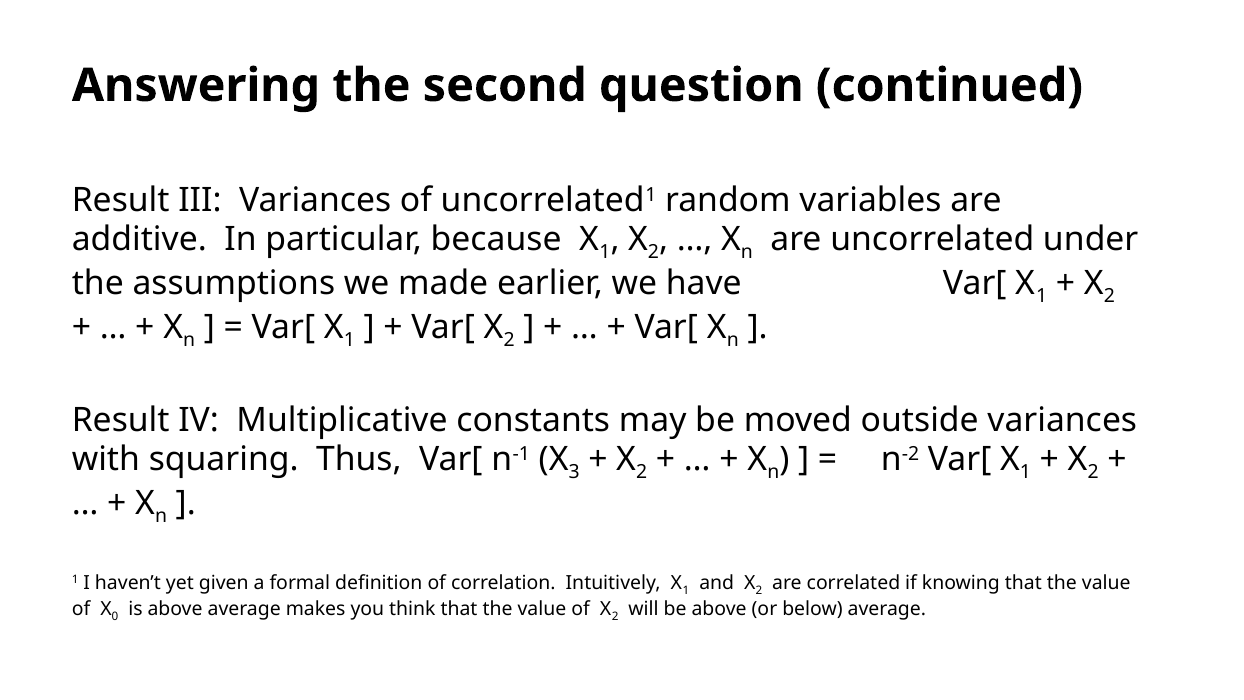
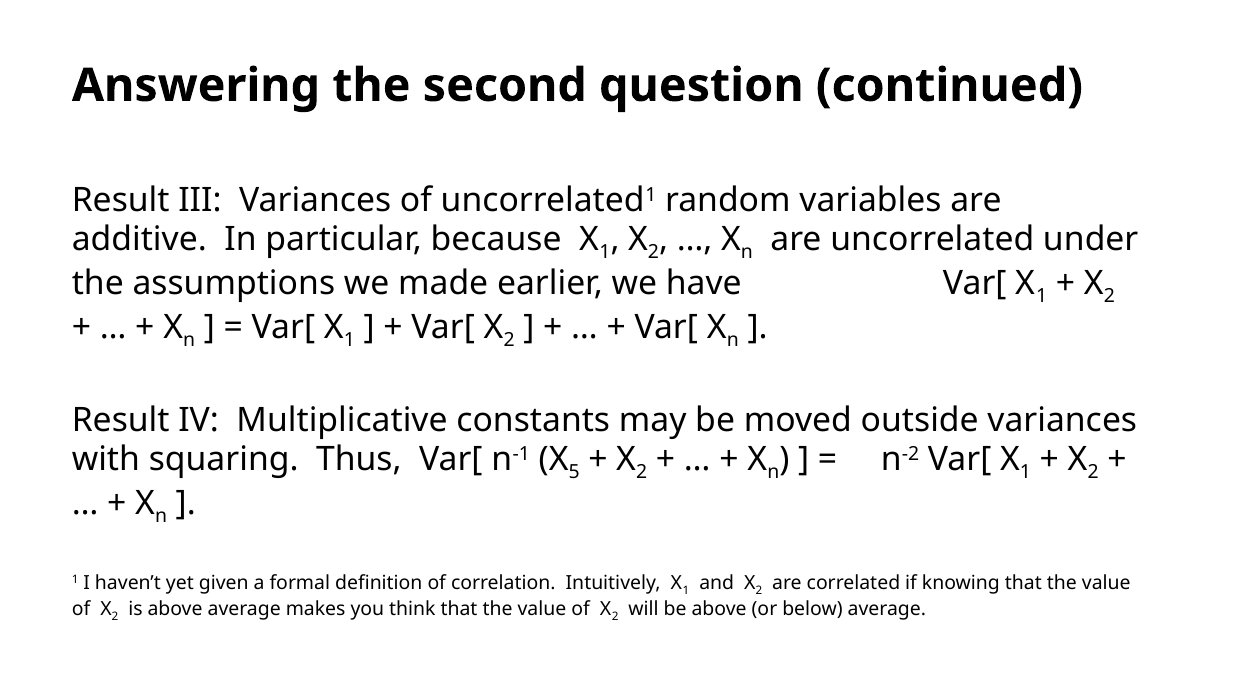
3: 3 -> 5
0 at (115, 616): 0 -> 2
